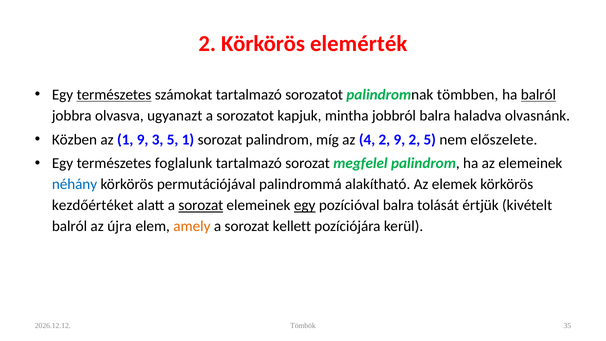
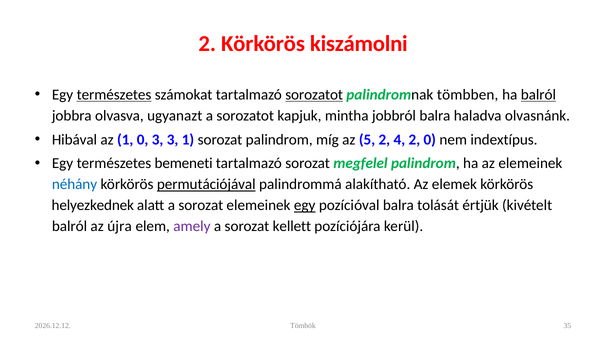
elemérték: elemérték -> kiszámolni
sorozatot at (314, 95) underline: none -> present
Közben: Közben -> Hibával
1 9: 9 -> 0
3 5: 5 -> 3
4: 4 -> 5
2 9: 9 -> 4
2 5: 5 -> 0
előszelete: előszelete -> indextípus
foglalunk: foglalunk -> bemeneti
permutációjával underline: none -> present
kezdőértéket: kezdőértéket -> helyezkednek
sorozat at (201, 205) underline: present -> none
amely colour: orange -> purple
